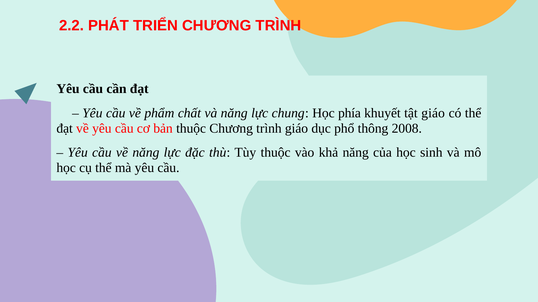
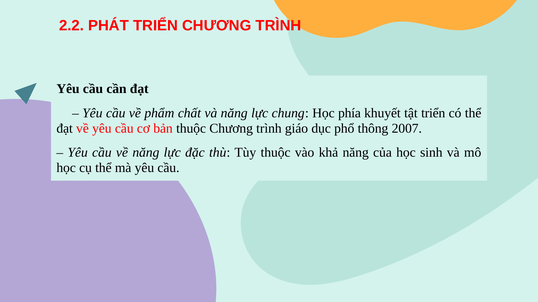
tật giáo: giáo -> triển
2008: 2008 -> 2007
